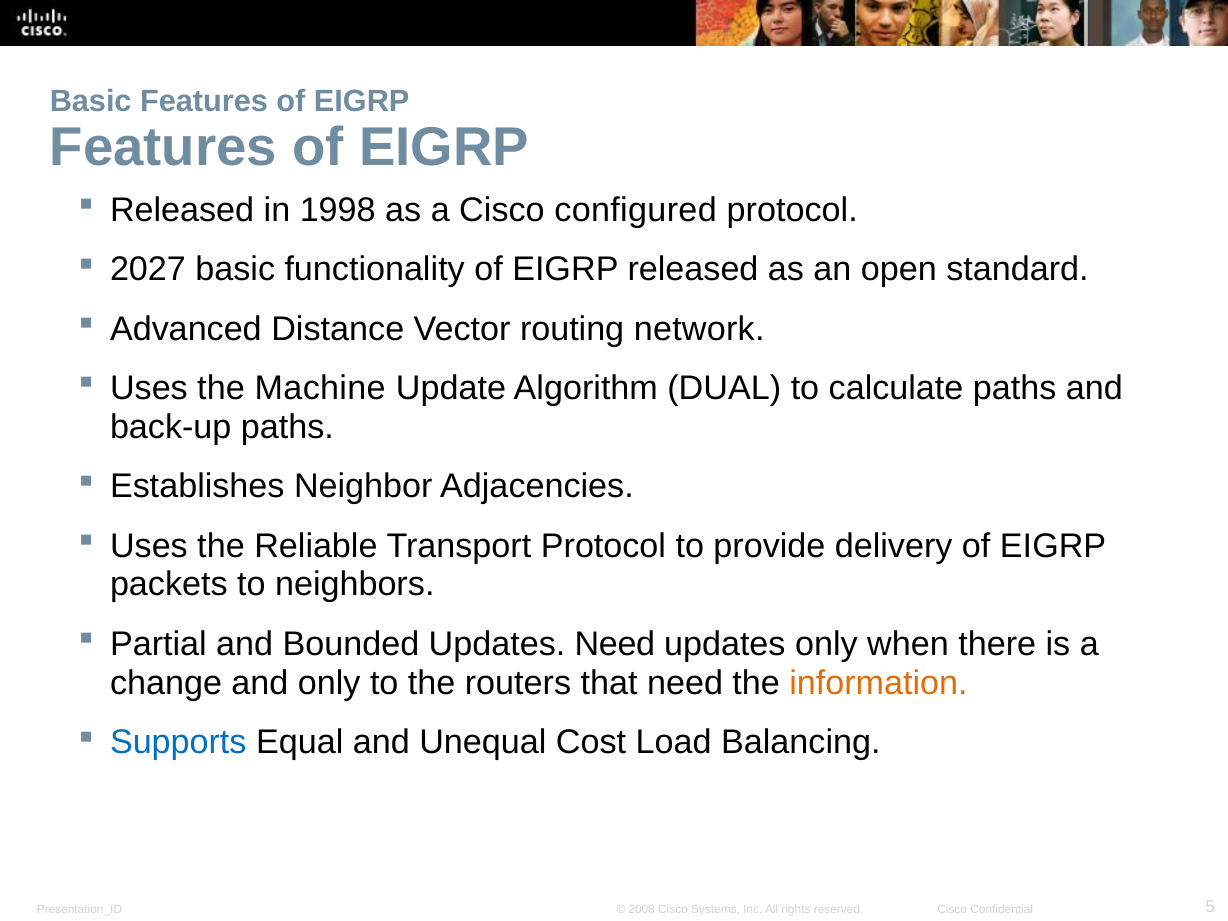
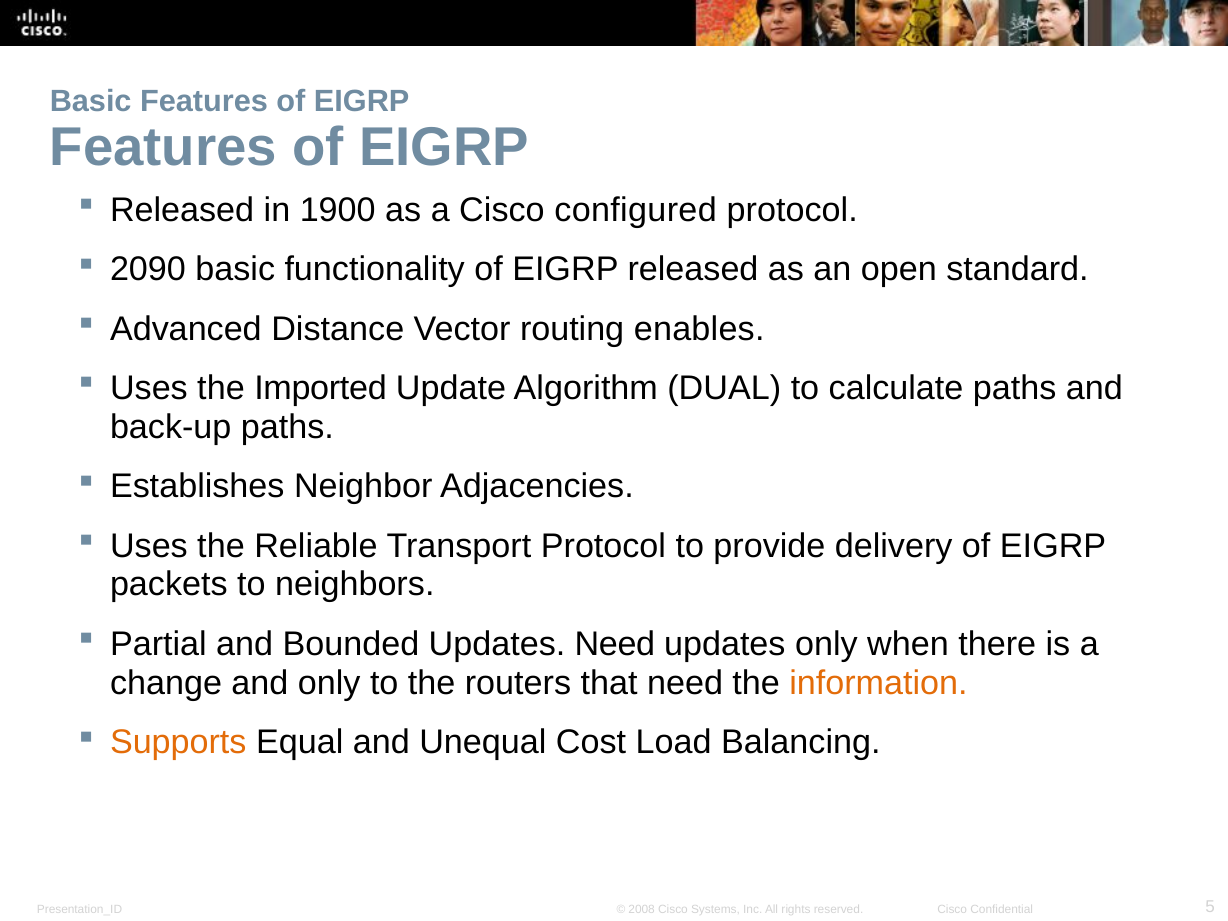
1998: 1998 -> 1900
2027: 2027 -> 2090
network: network -> enables
Machine: Machine -> Imported
Supports colour: blue -> orange
